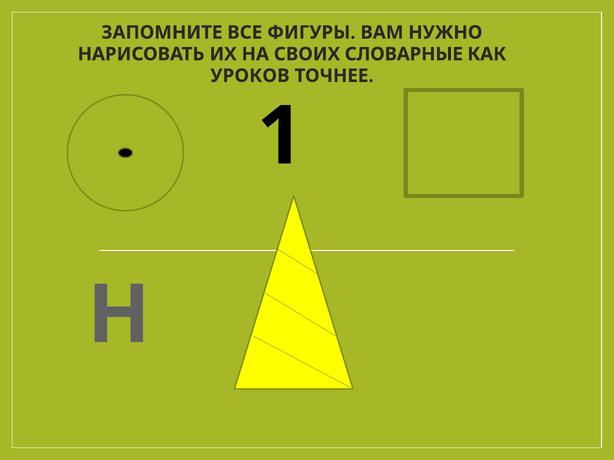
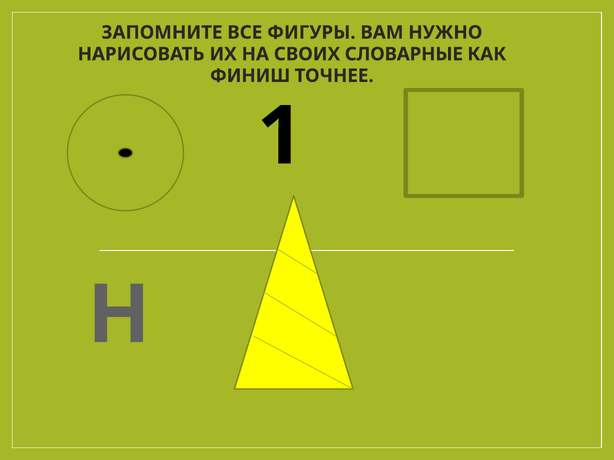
УРОКОВ: УРОКОВ -> ФИНИШ
